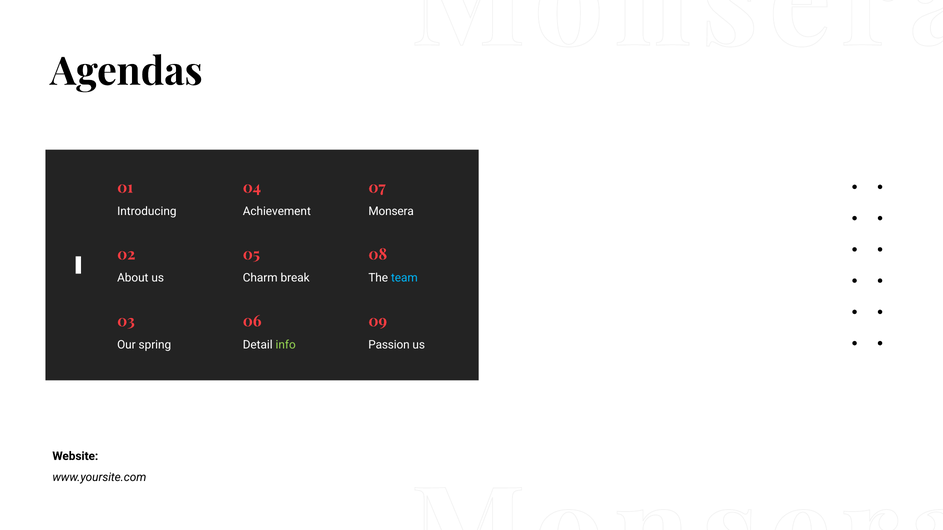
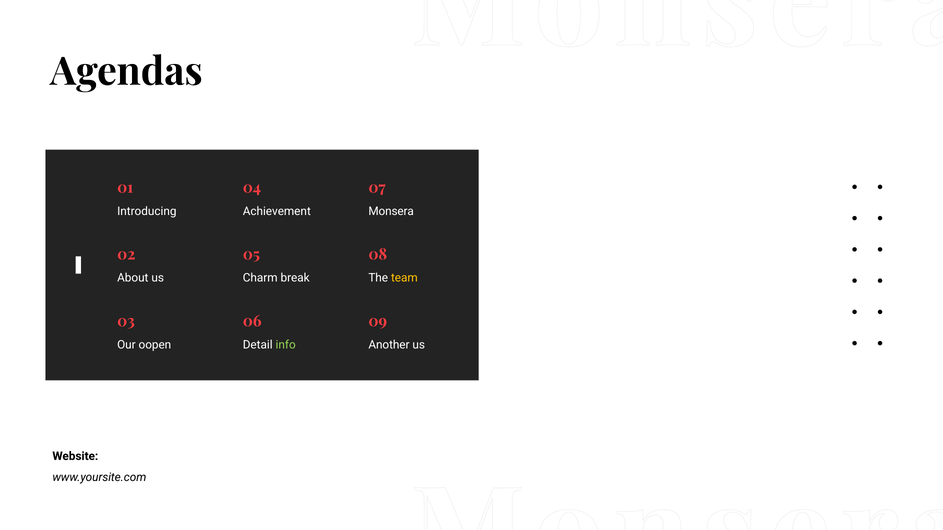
team colour: light blue -> yellow
spring: spring -> oopen
Passion: Passion -> Another
